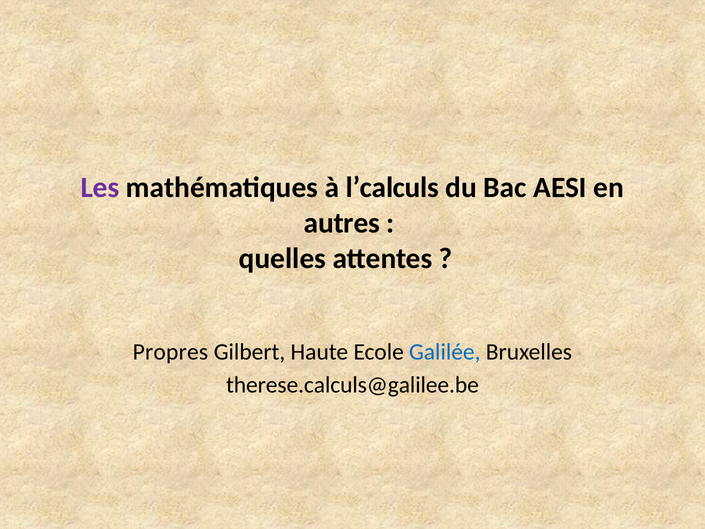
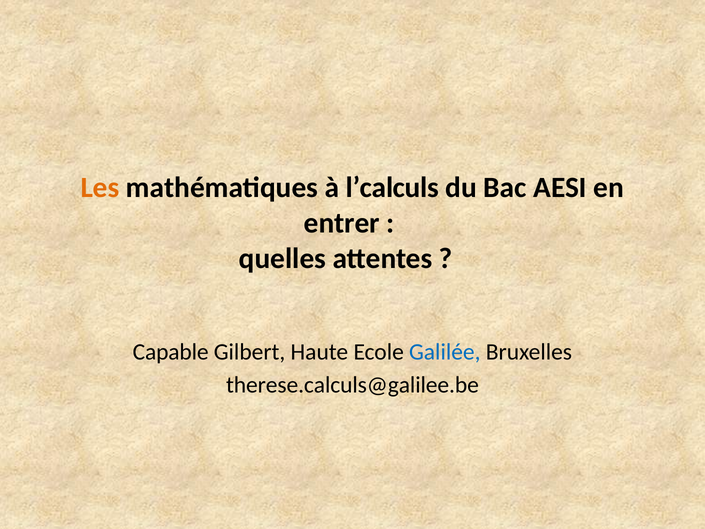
Les colour: purple -> orange
autres: autres -> entrer
Propres: Propres -> Capable
